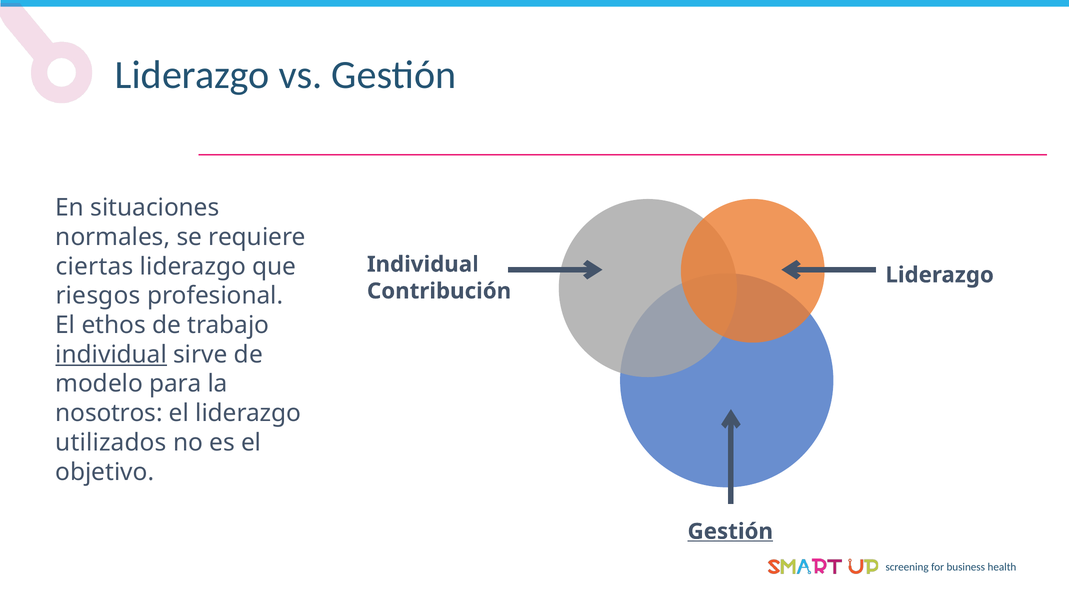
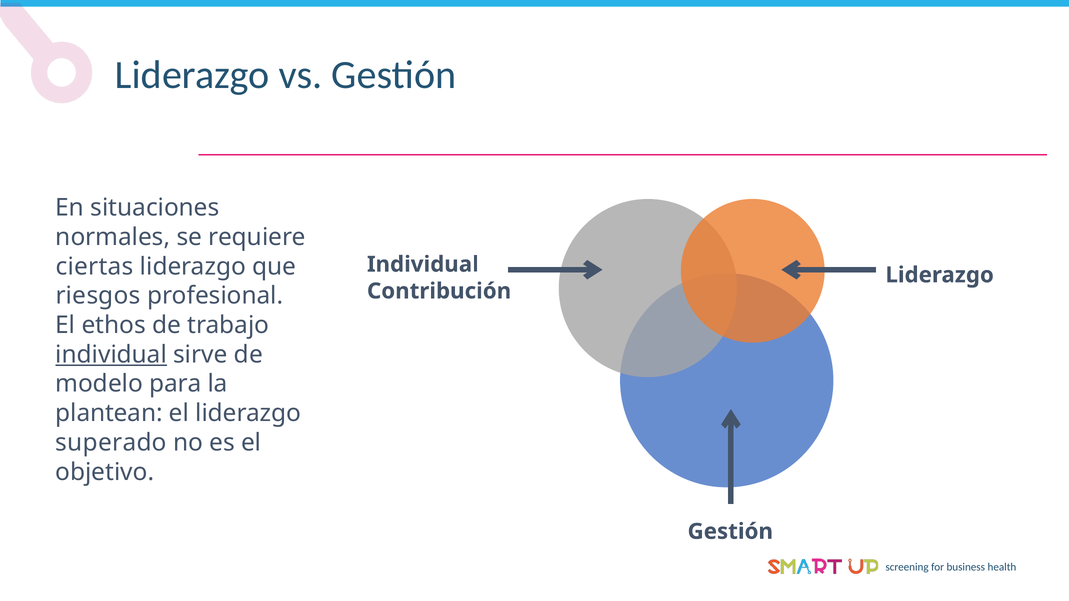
nosotros: nosotros -> plantean
utilizados: utilizados -> superado
Gestión at (730, 532) underline: present -> none
